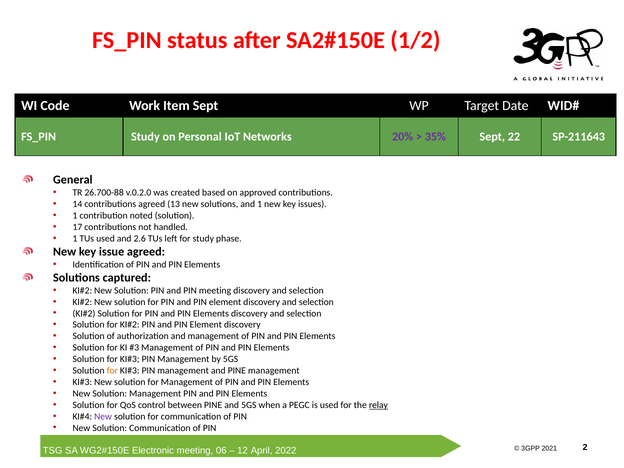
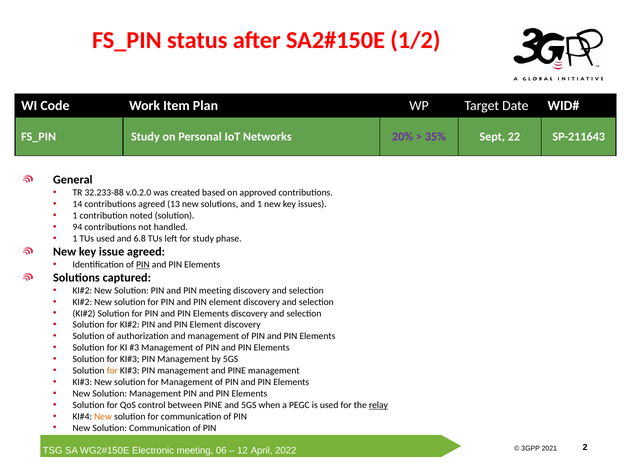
Item Sept: Sept -> Plan
26.700-88: 26.700-88 -> 32.233-88
17: 17 -> 94
2.6: 2.6 -> 6.8
PIN at (143, 264) underline: none -> present
New at (103, 416) colour: purple -> orange
